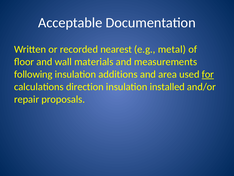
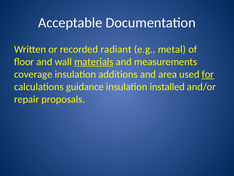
nearest: nearest -> radiant
materials underline: none -> present
following: following -> coverage
direction: direction -> guidance
